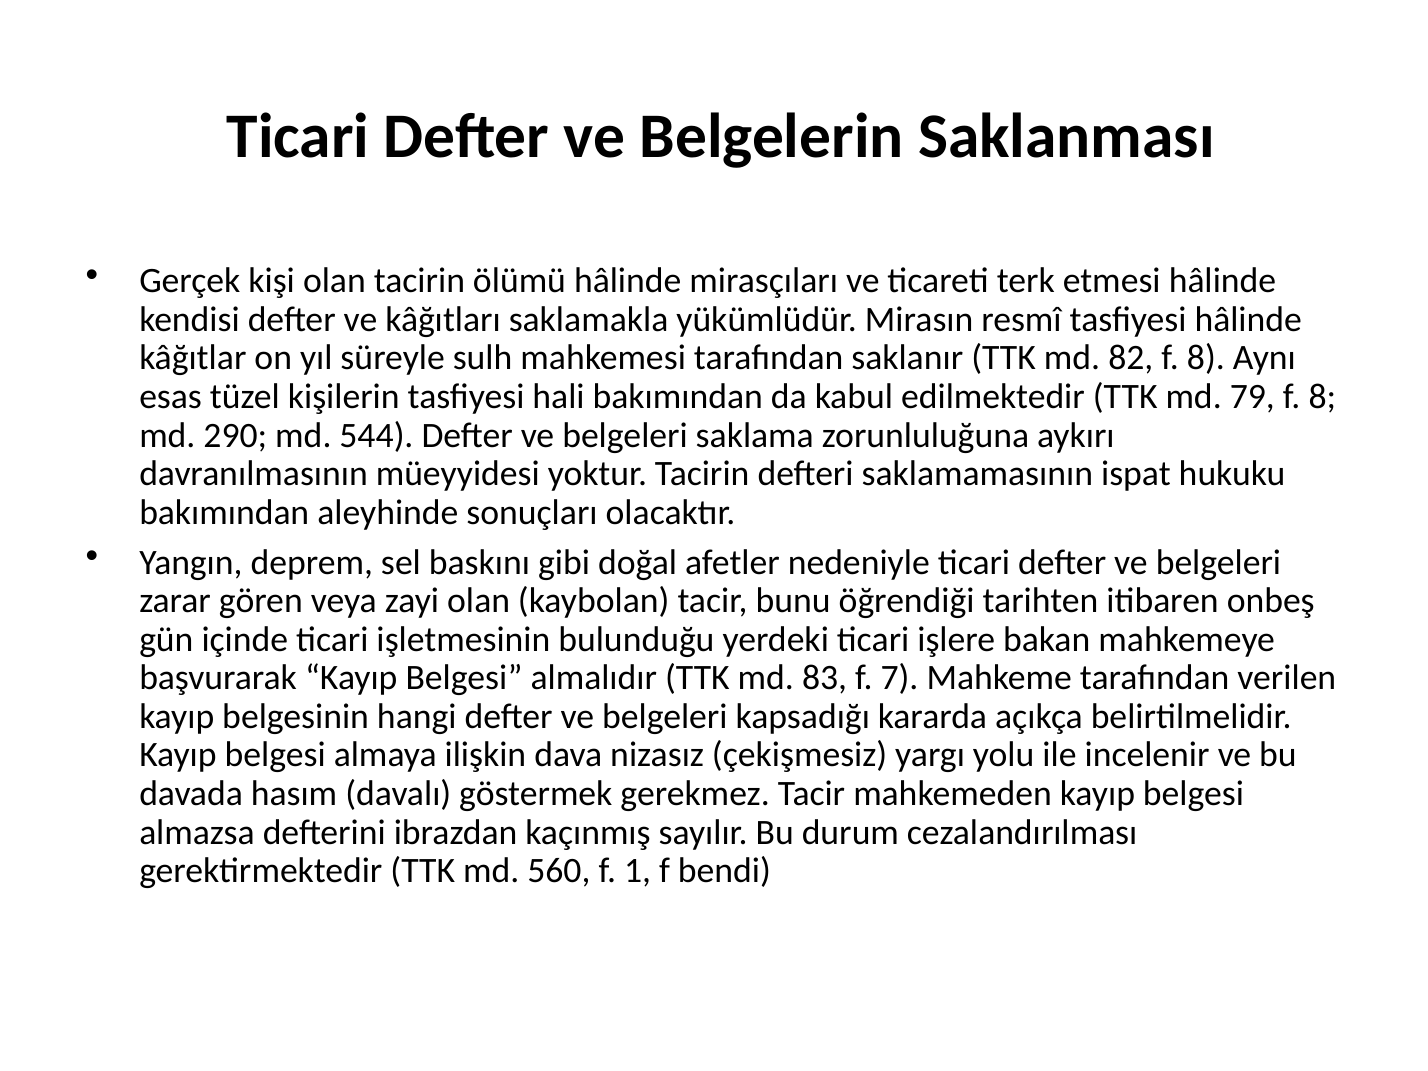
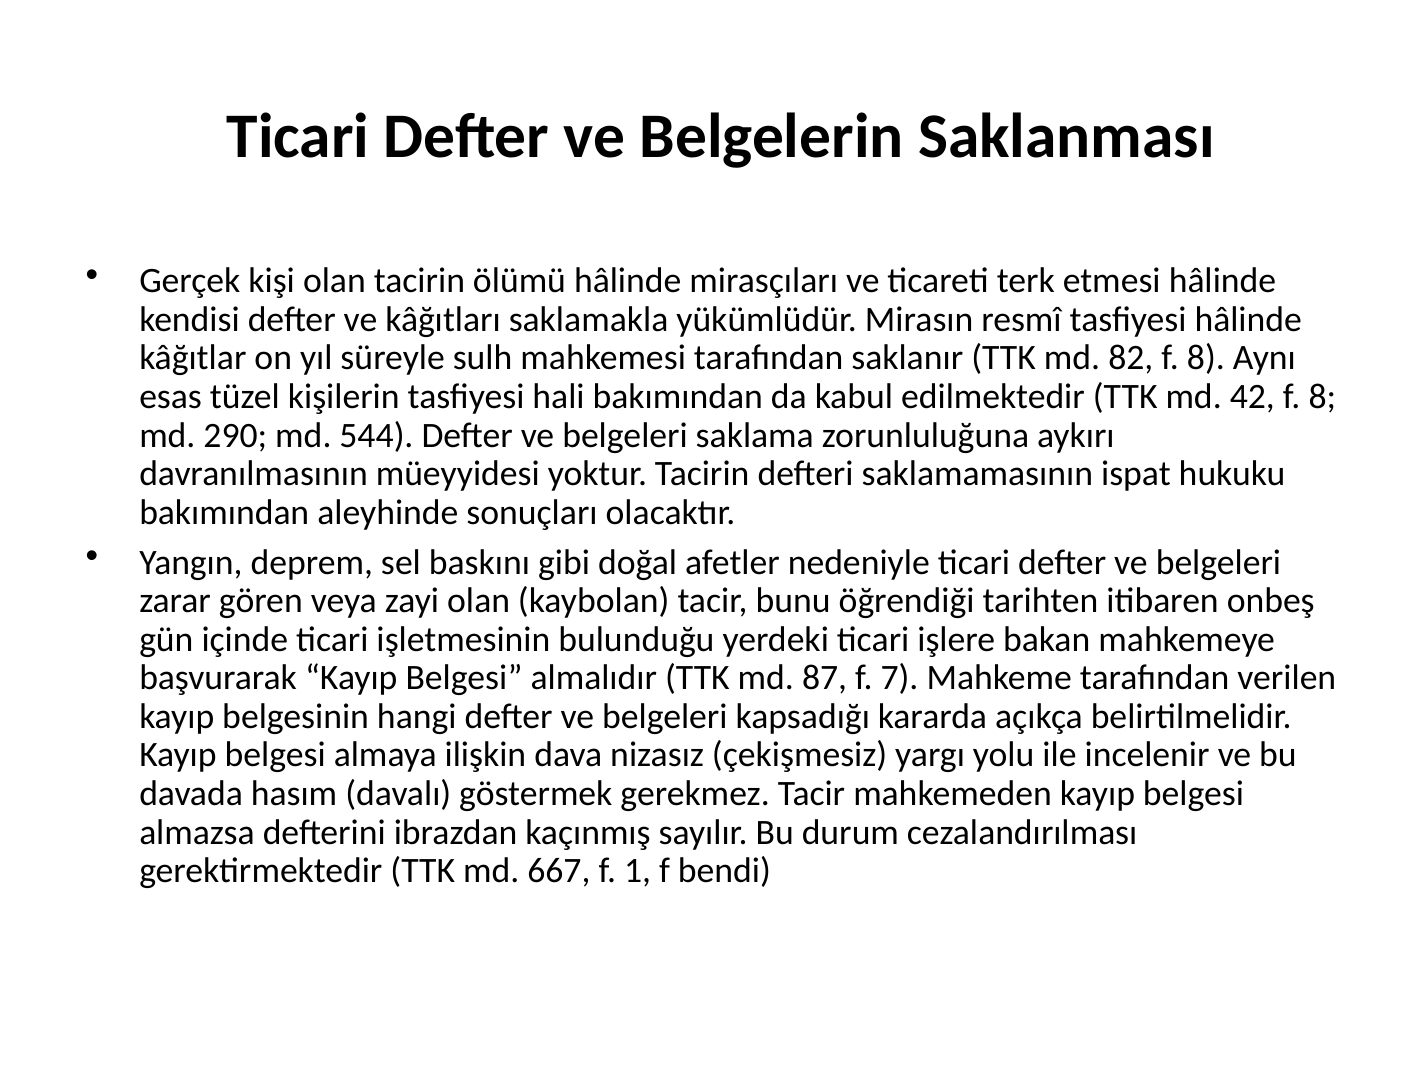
79: 79 -> 42
83: 83 -> 87
560: 560 -> 667
